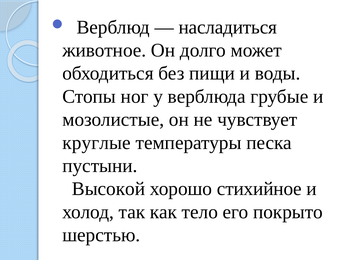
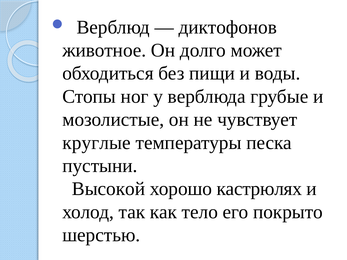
насладиться: насладиться -> диктофонов
стихийное: стихийное -> кастрюлях
